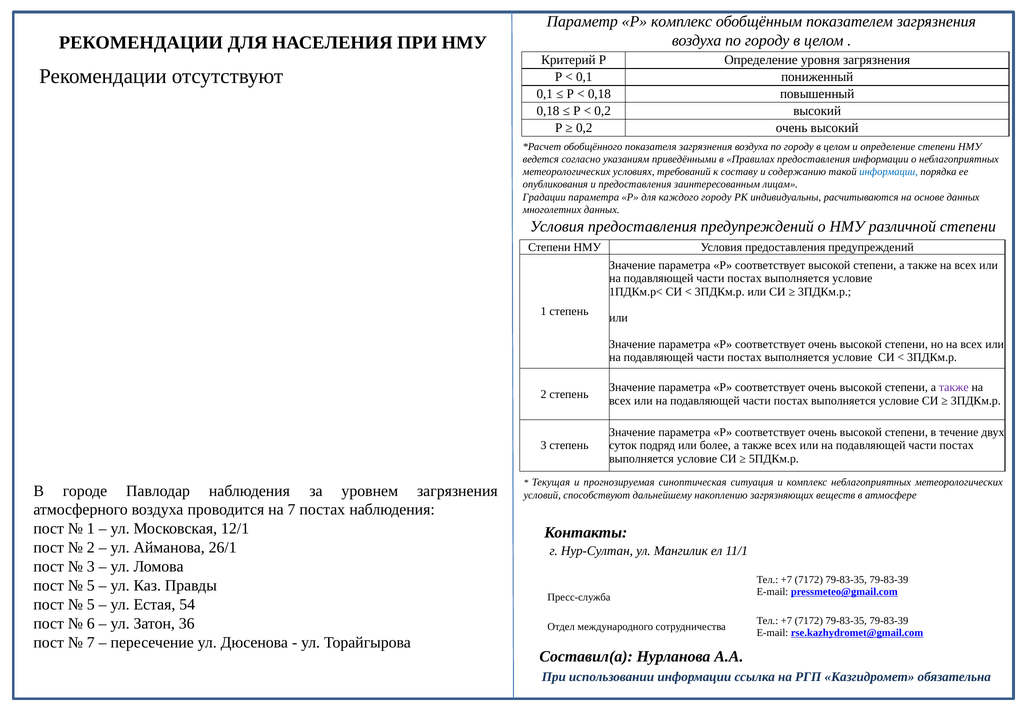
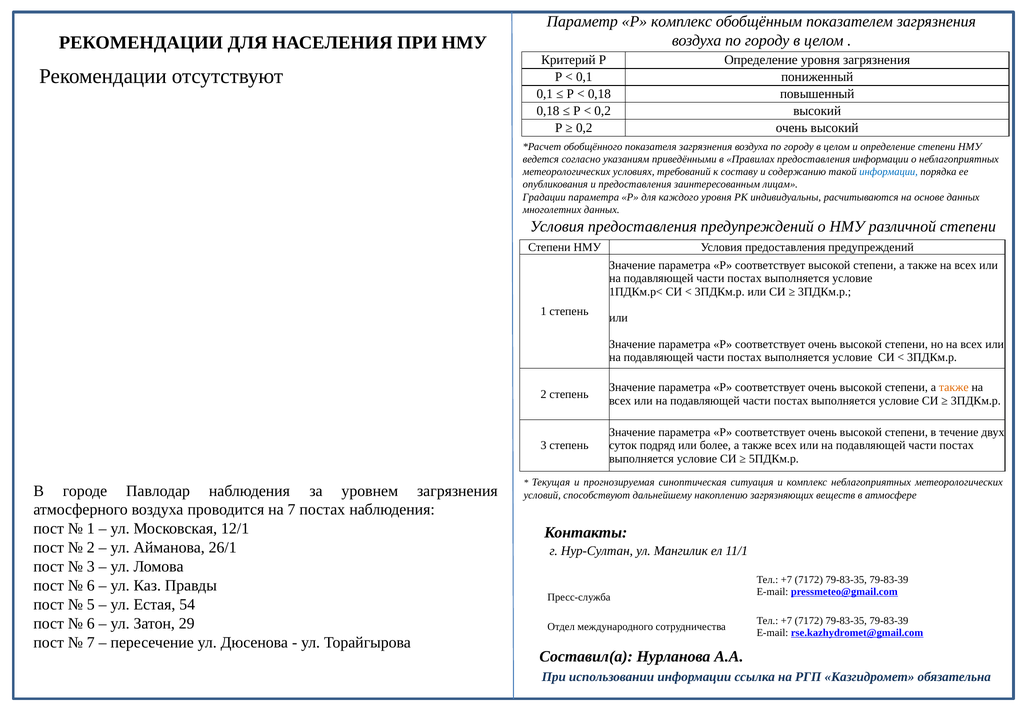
каждого городу: городу -> уровня
также at (954, 388) colour: purple -> orange
5 at (91, 586): 5 -> 6
36: 36 -> 29
